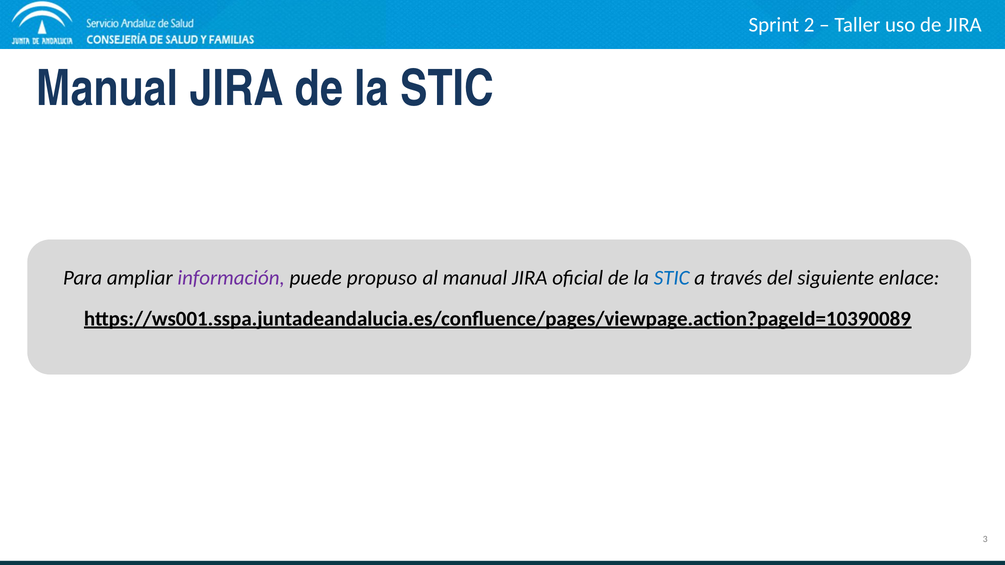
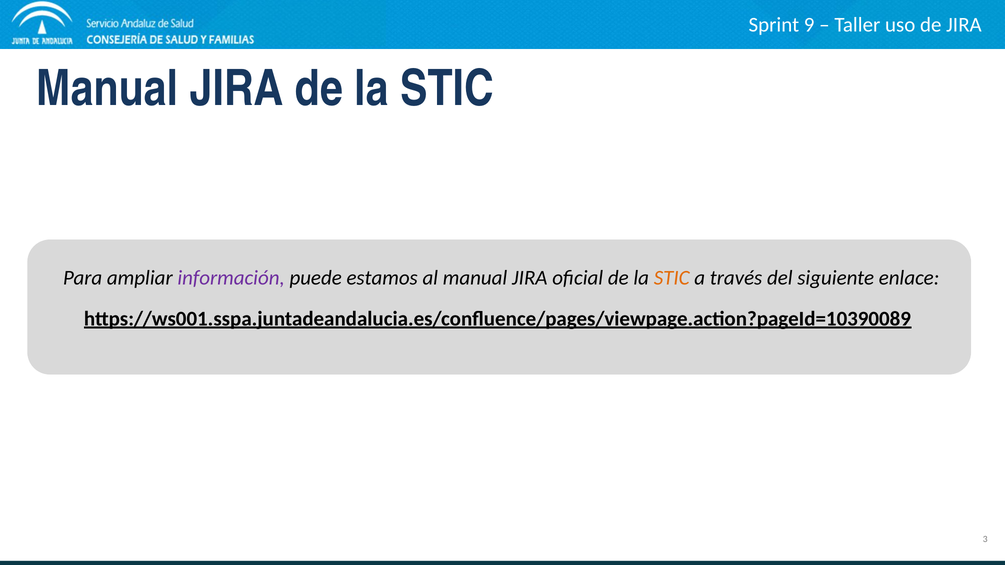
2: 2 -> 9
propuso: propuso -> estamos
STIC at (672, 278) colour: blue -> orange
